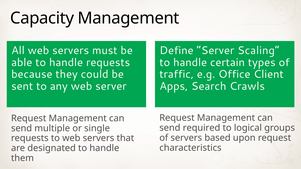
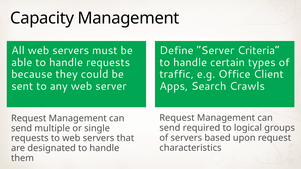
Scaling: Scaling -> Criteria
